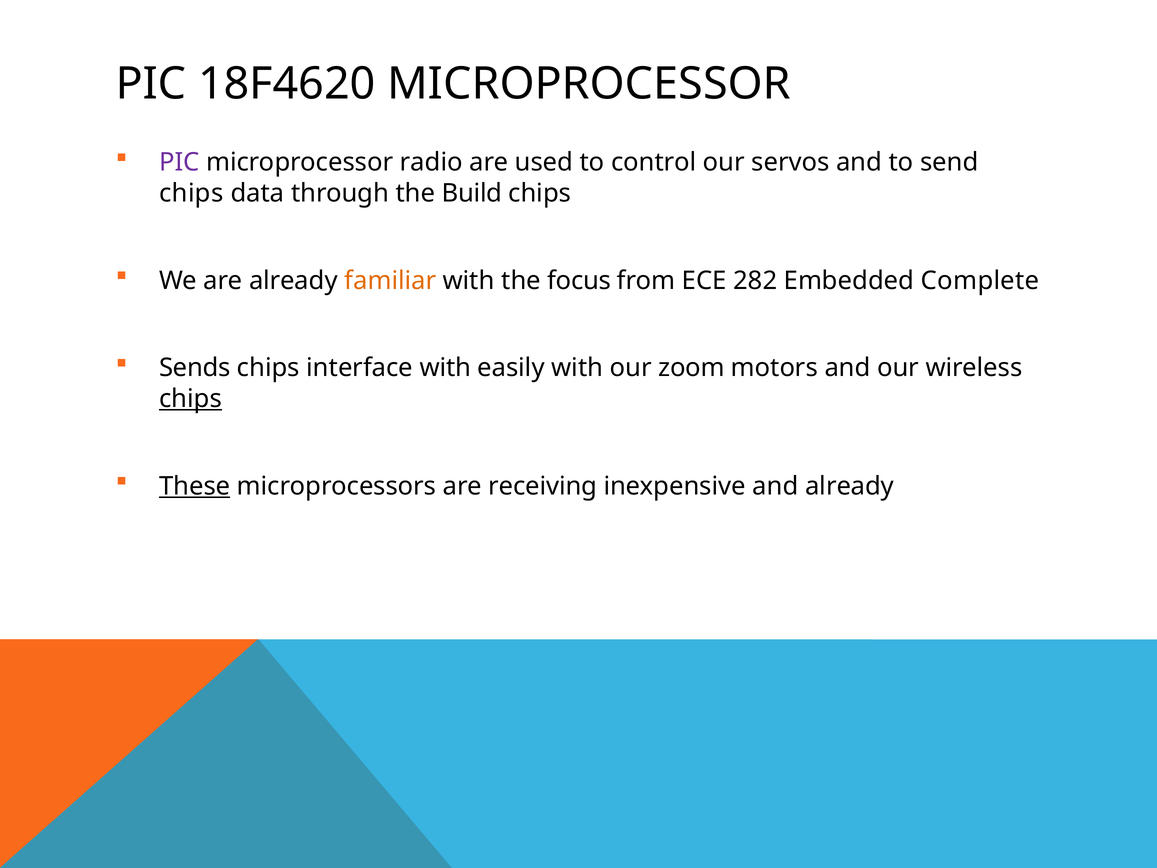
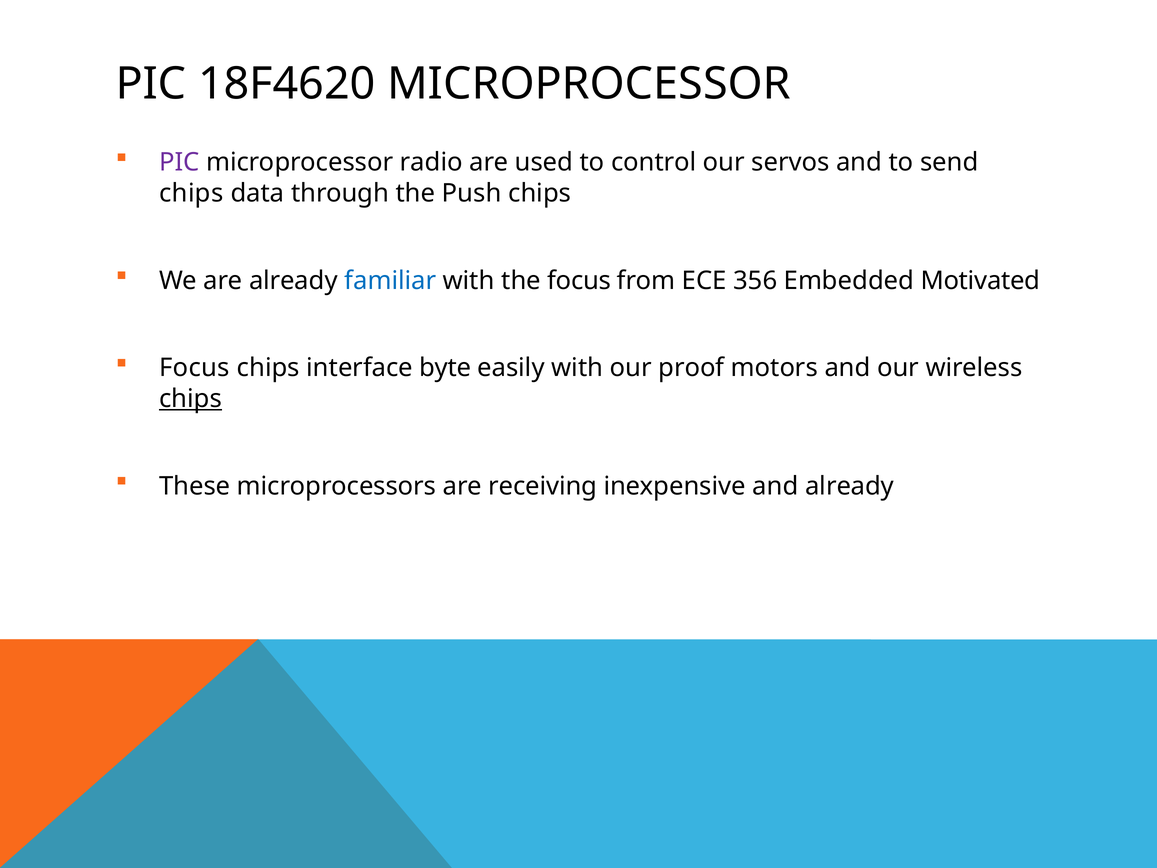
Build: Build -> Push
familiar colour: orange -> blue
282: 282 -> 356
Complete: Complete -> Motivated
Sends at (195, 368): Sends -> Focus
interface with: with -> byte
zoom: zoom -> proof
These underline: present -> none
